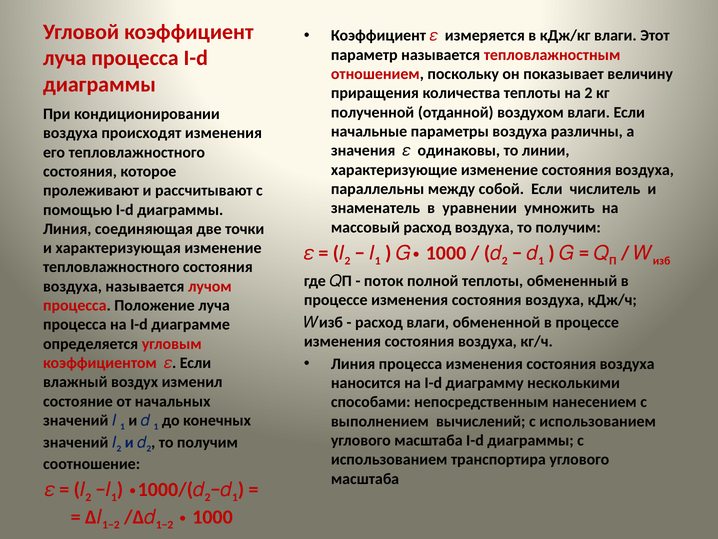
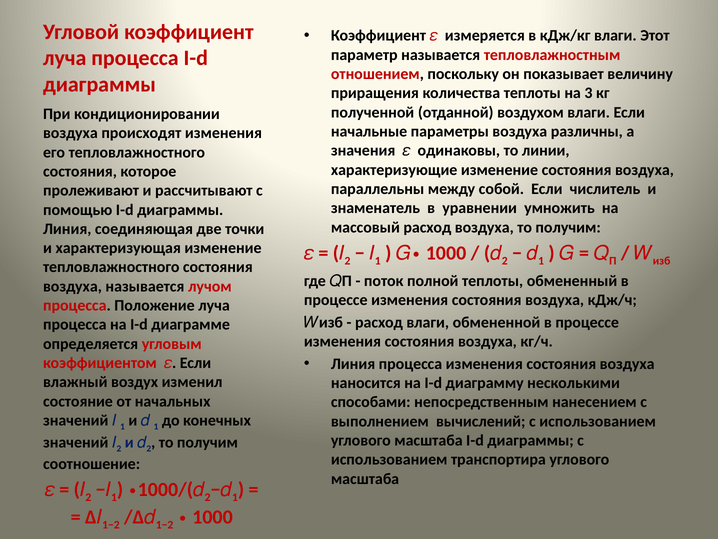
на 2: 2 -> 3
